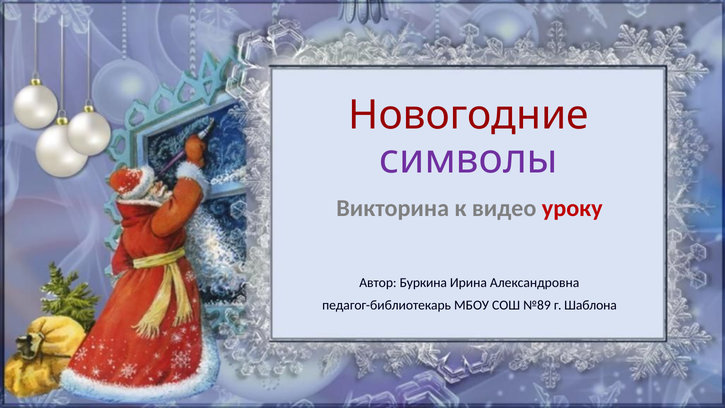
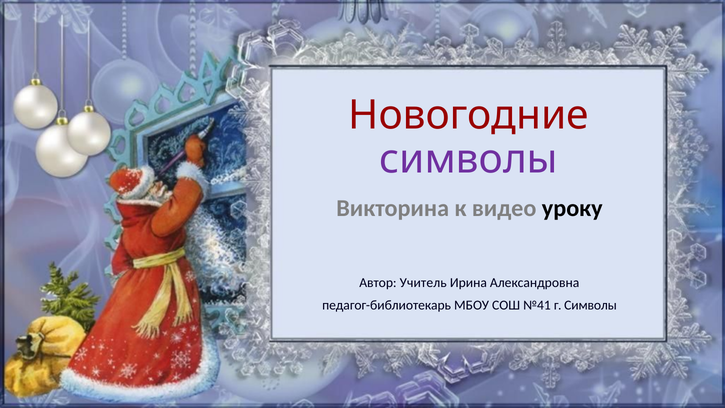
уроку colour: red -> black
Буркина: Буркина -> Учитель
№89: №89 -> №41
г Шаблона: Шаблона -> Символы
